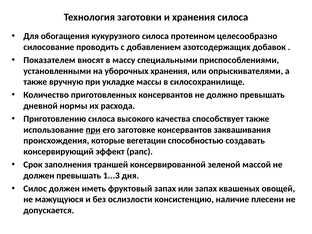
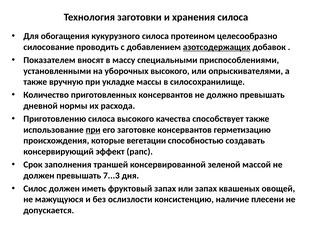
азотсодержащих underline: none -> present
уборочных хранения: хранения -> высокого
заквашивания: заквашивания -> герметизацию
1...3: 1...3 -> 7...3
